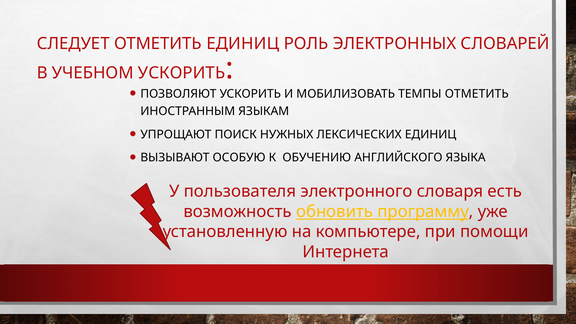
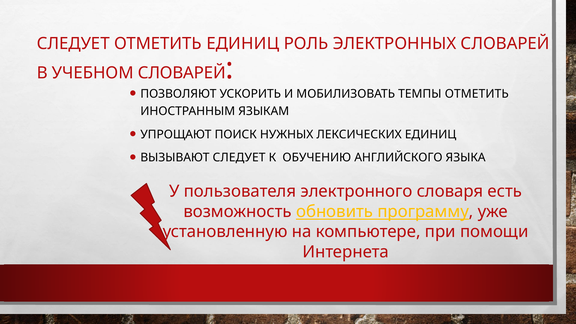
УЧЕБНОМ УСКОРИТЬ: УСКОРИТЬ -> СЛОВАРЕЙ
ВЫЗЫВАЮТ ОСОБУЮ: ОСОБУЮ -> СЛЕДУЕТ
